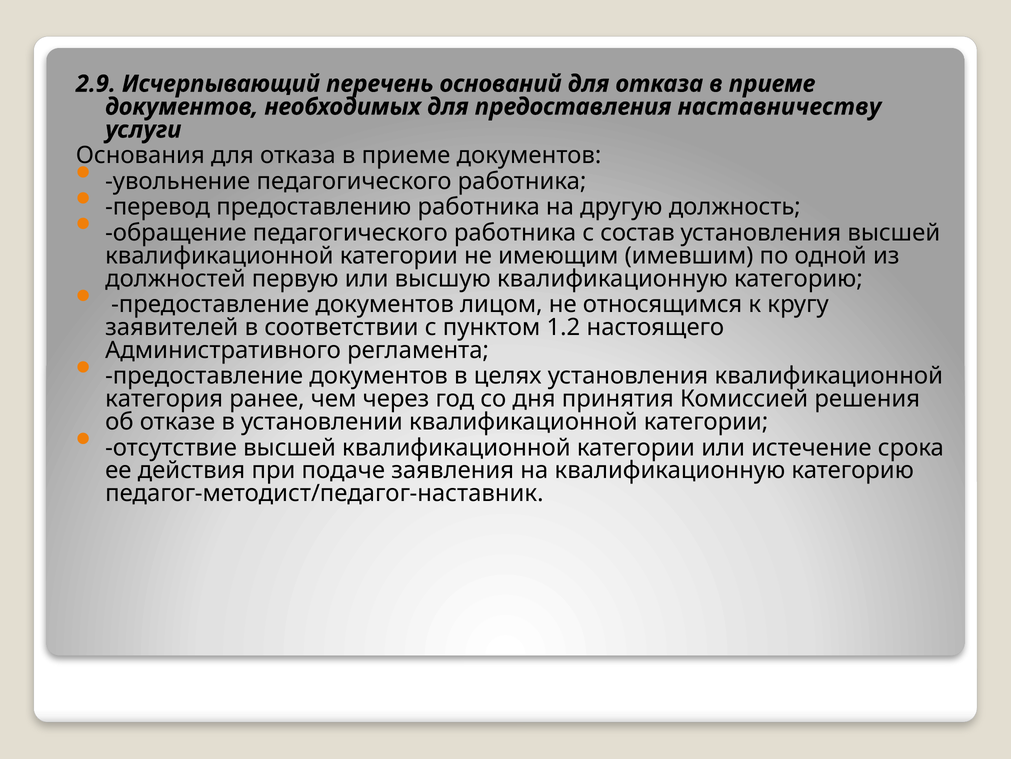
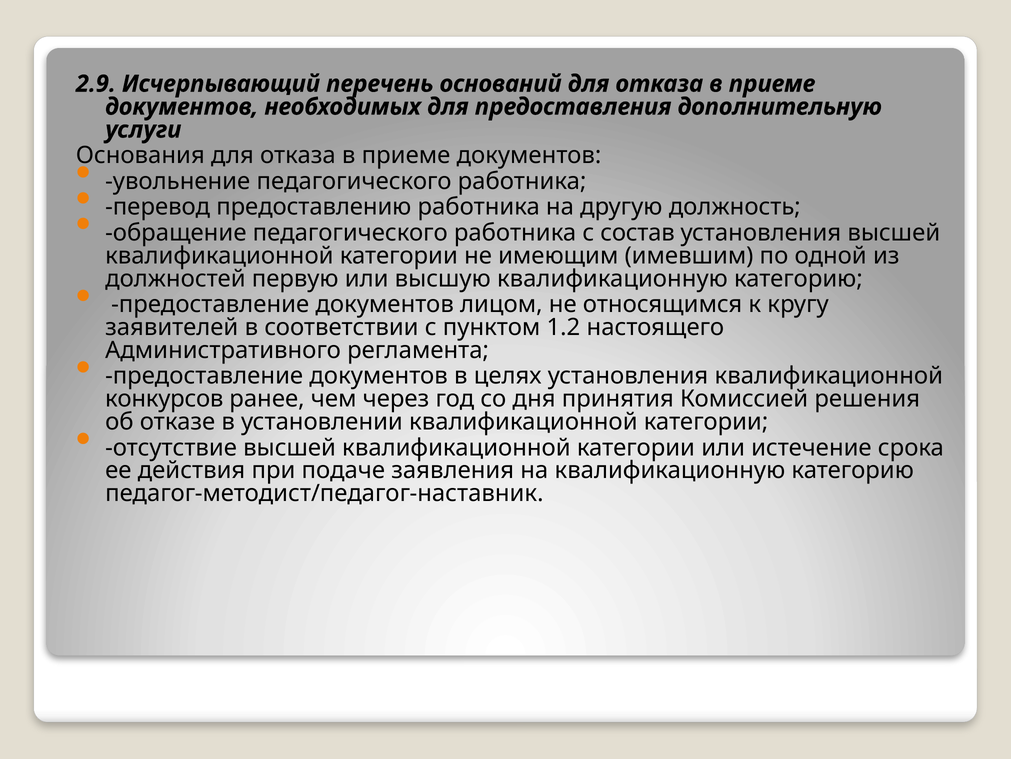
наставничеству: наставничеству -> дополнительную
категория: категория -> конкурсов
